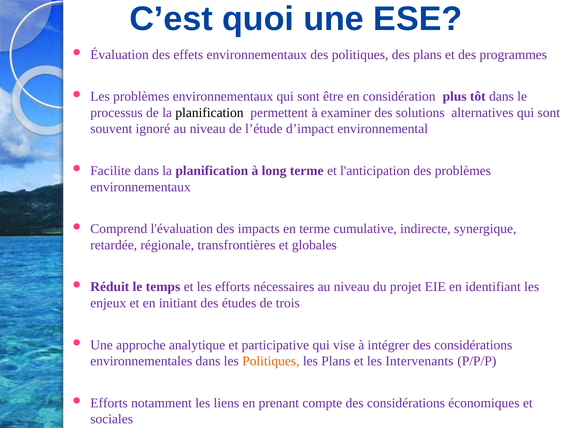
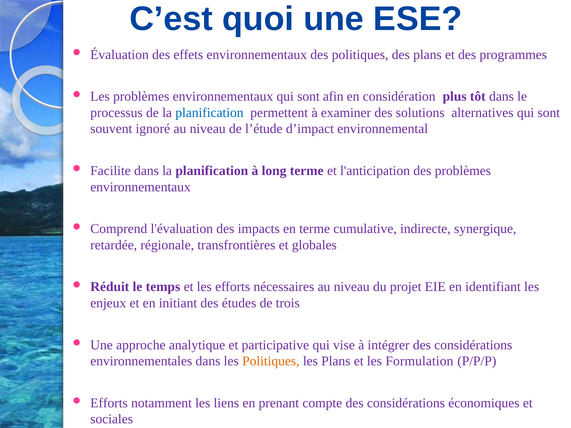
être: être -> afin
planification at (209, 113) colour: black -> blue
Intervenants: Intervenants -> Formulation
